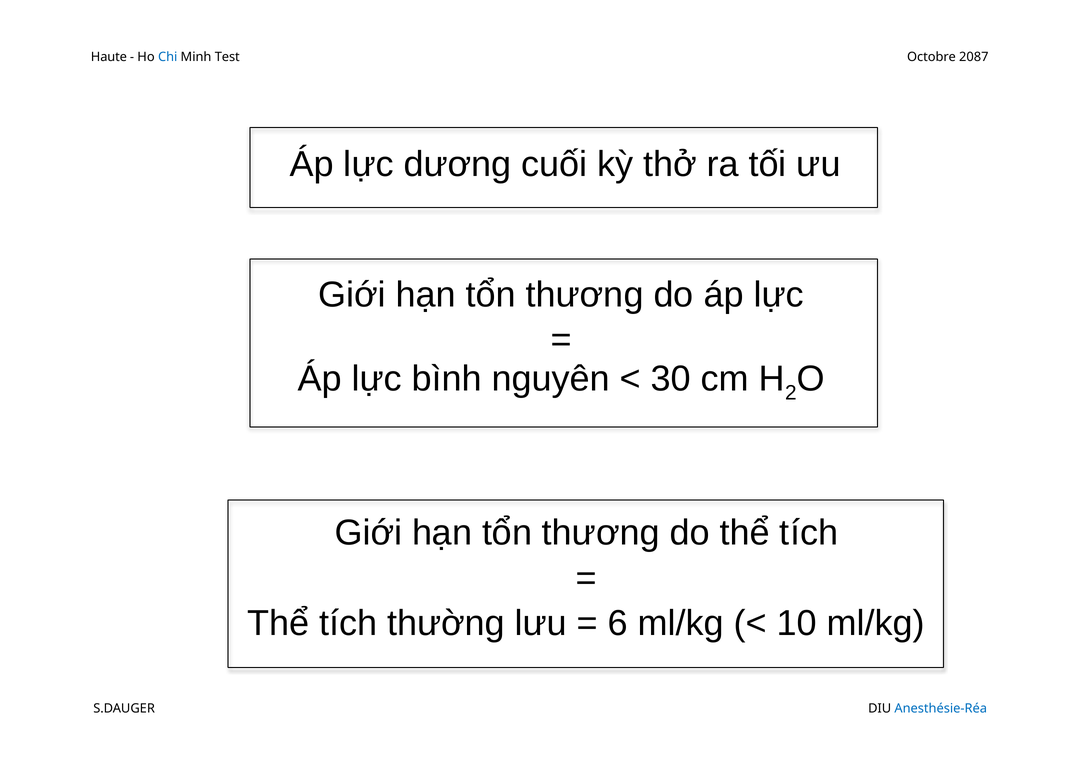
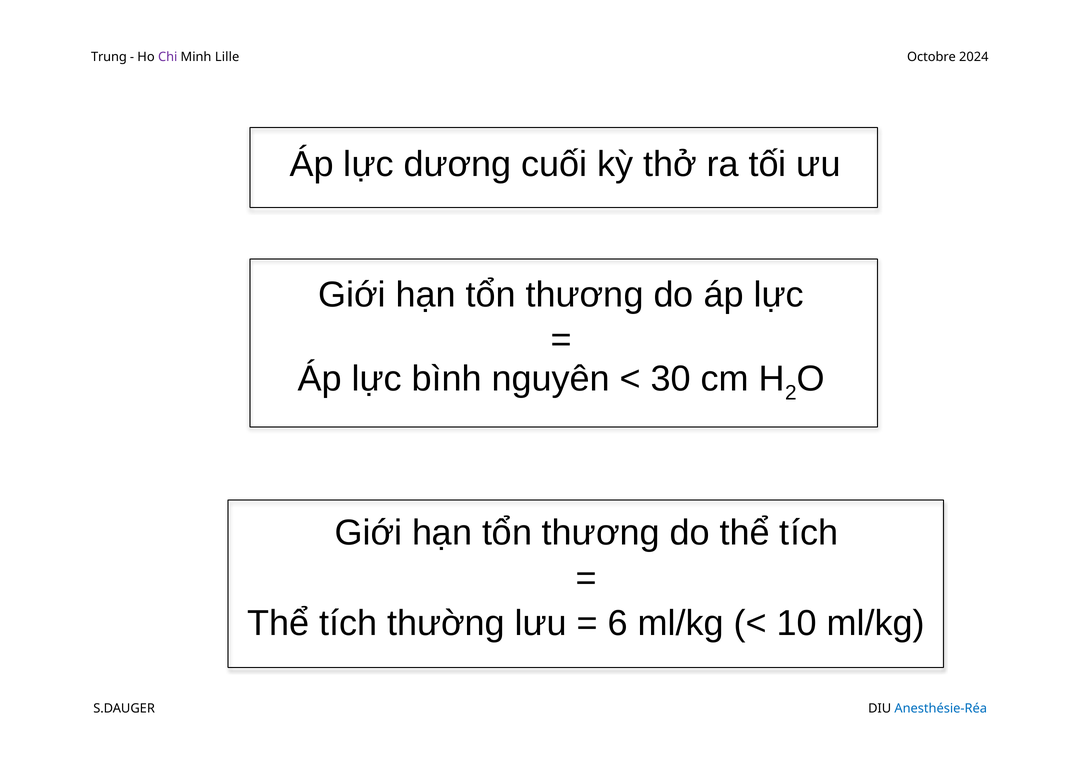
Haute: Haute -> Trung
Chi colour: blue -> purple
Test: Test -> Lille
2087: 2087 -> 2024
